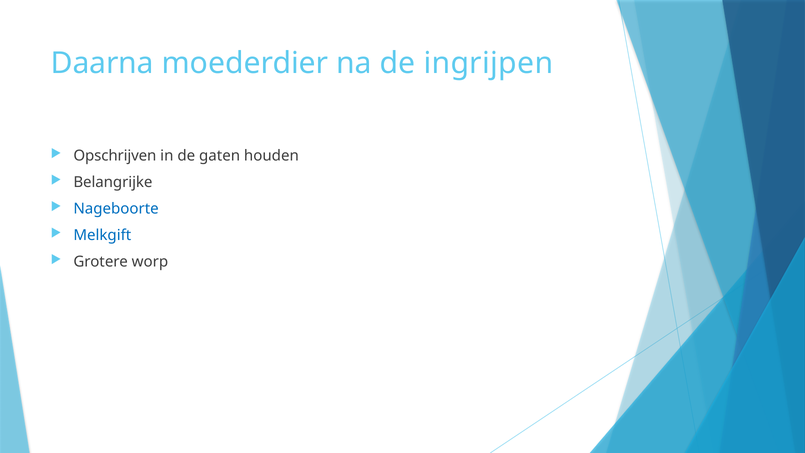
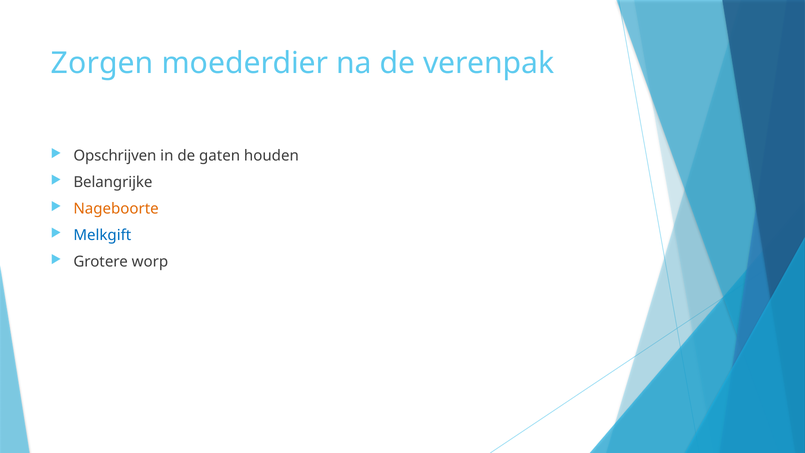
Daarna: Daarna -> Zorgen
ingrijpen: ingrijpen -> verenpak
Nageboorte colour: blue -> orange
